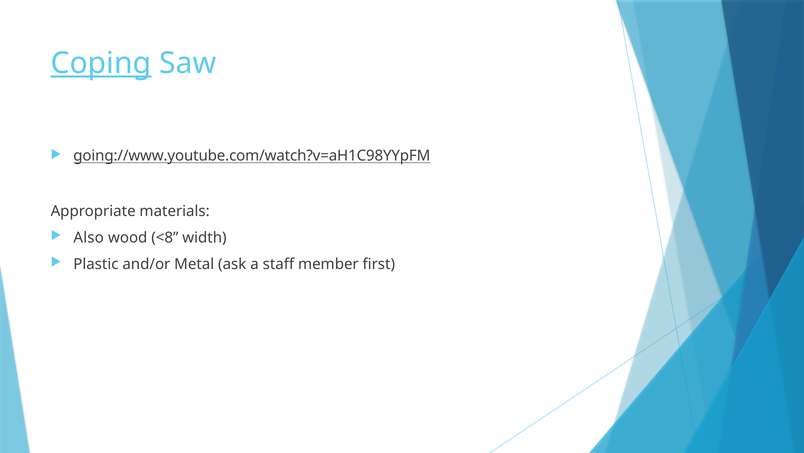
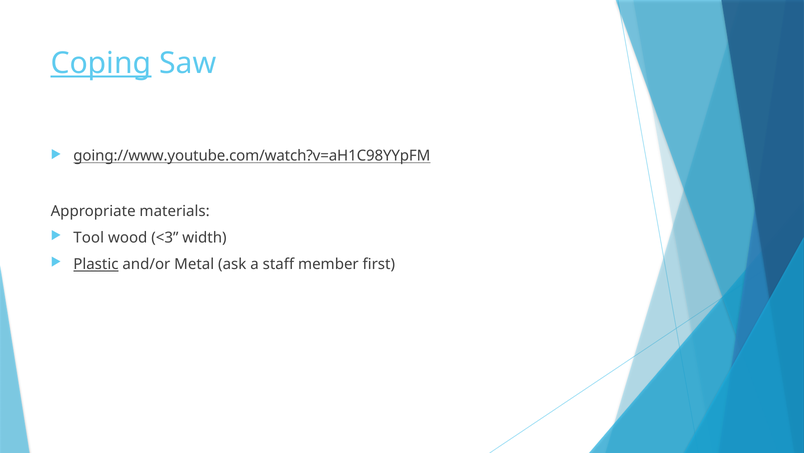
Also: Also -> Tool
<8: <8 -> <3
Plastic underline: none -> present
